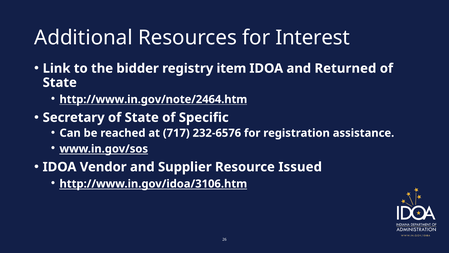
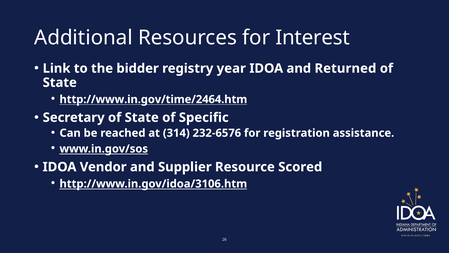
item: item -> year
http://www.in.gov/note/2464.htm: http://www.in.gov/note/2464.htm -> http://www.in.gov/time/2464.htm
717: 717 -> 314
Issued: Issued -> Scored
